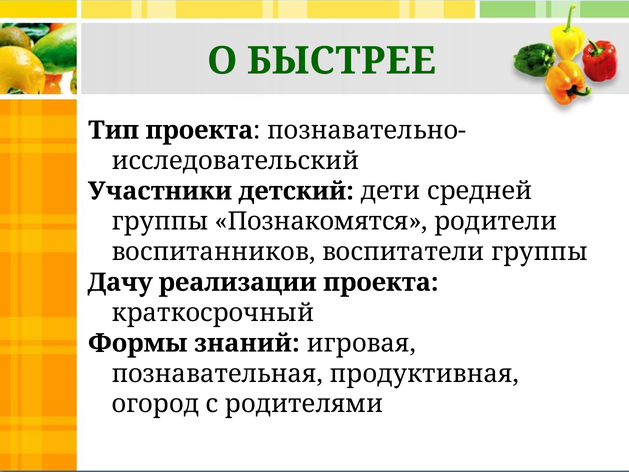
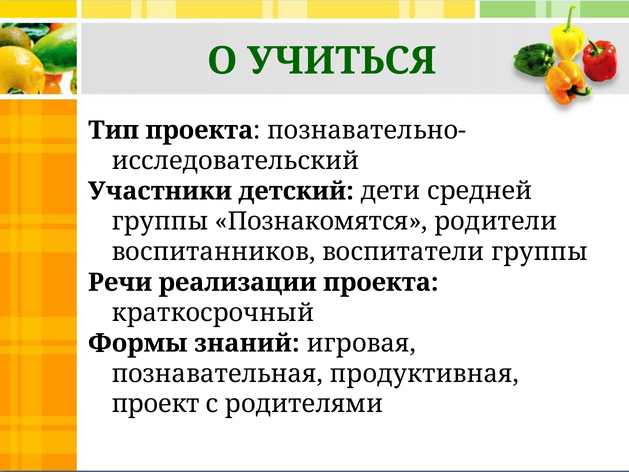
БЫСТРЕЕ: БЫСТРЕЕ -> УЧИТЬСЯ
Дачу: Дачу -> Речи
огород: огород -> проект
